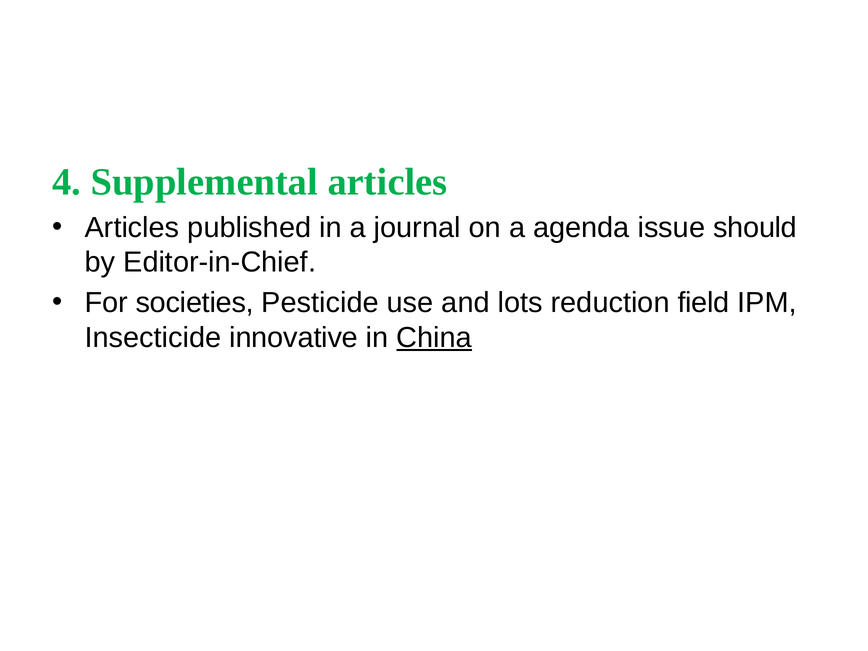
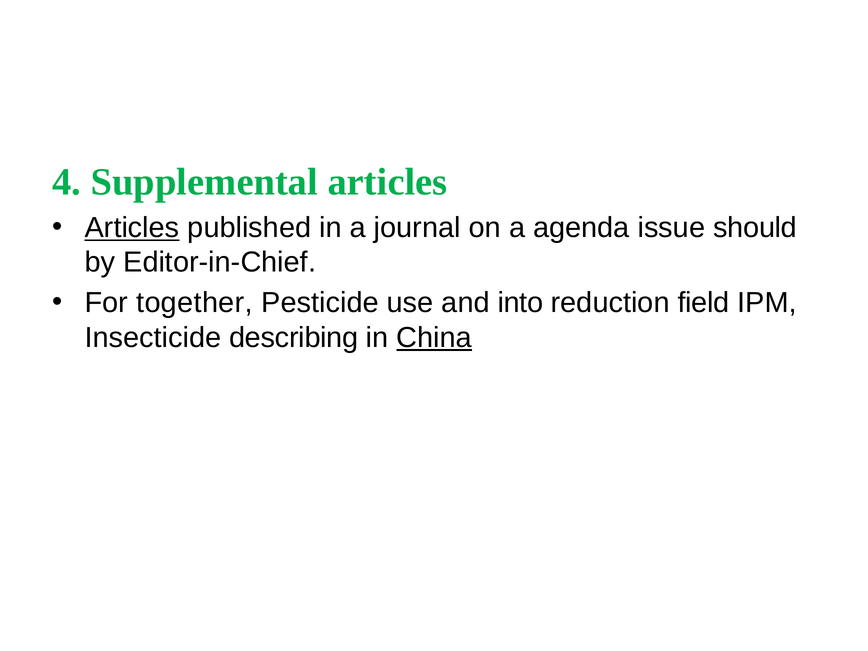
Articles at (132, 228) underline: none -> present
societies: societies -> together
lots: lots -> into
innovative: innovative -> describing
